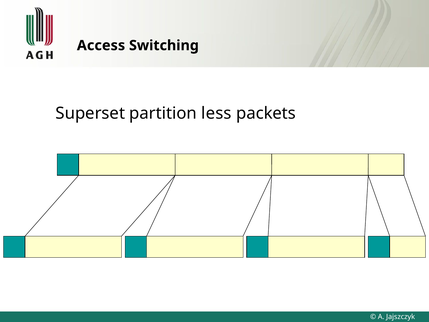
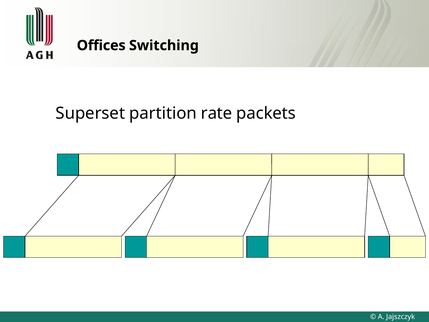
Access: Access -> Offices
less: less -> rate
